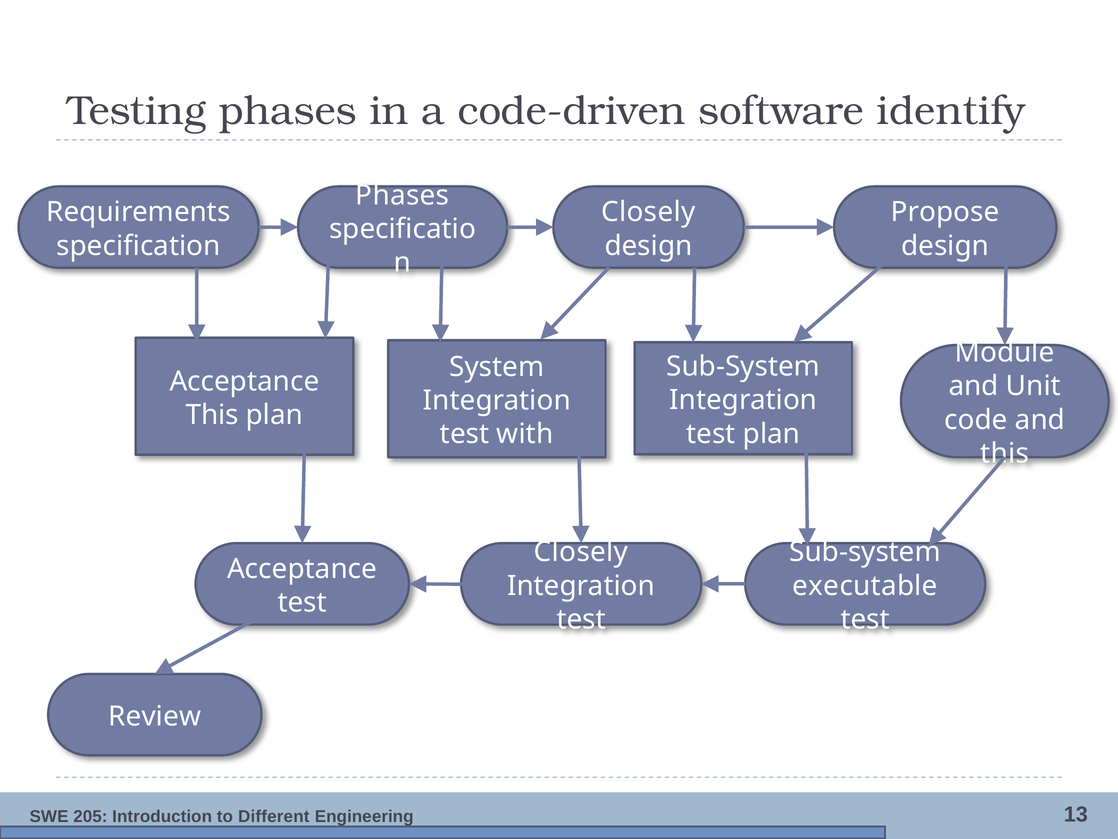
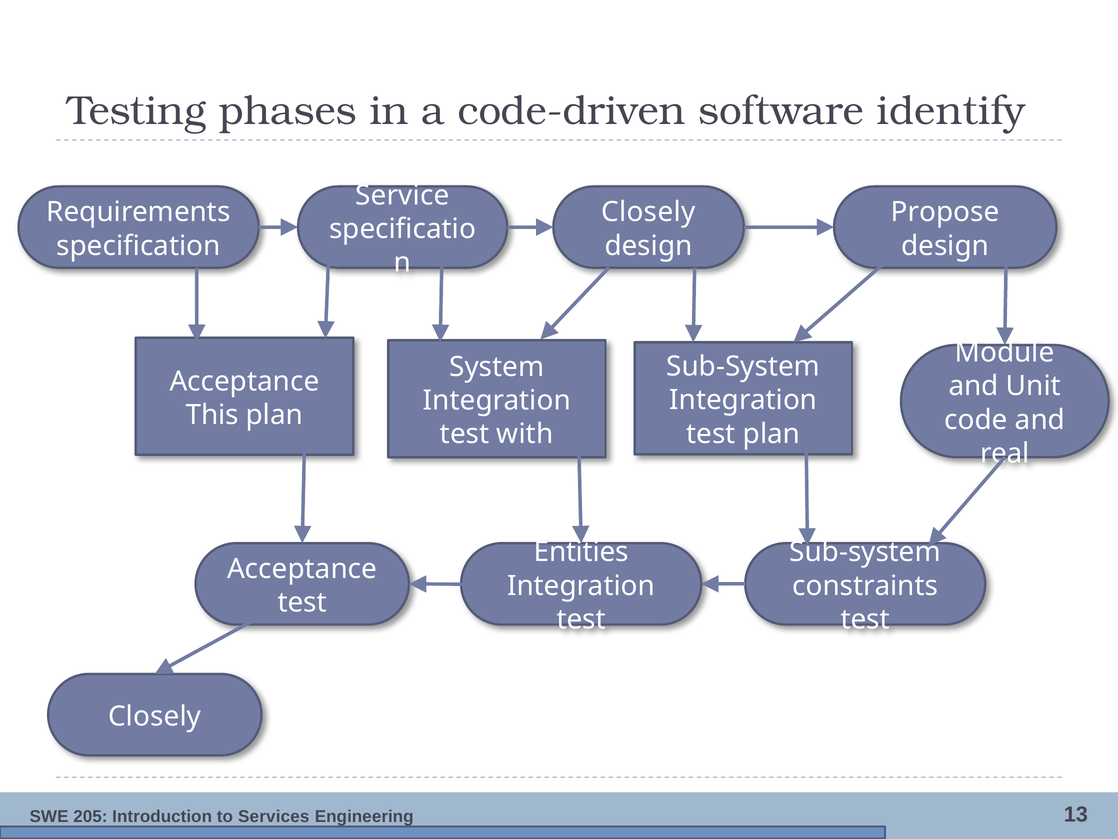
Phases at (402, 195): Phases -> Service
this at (1005, 453): this -> real
Closely at (581, 552): Closely -> Entities
executable: executable -> constraints
Review at (155, 716): Review -> Closely
Different: Different -> Services
